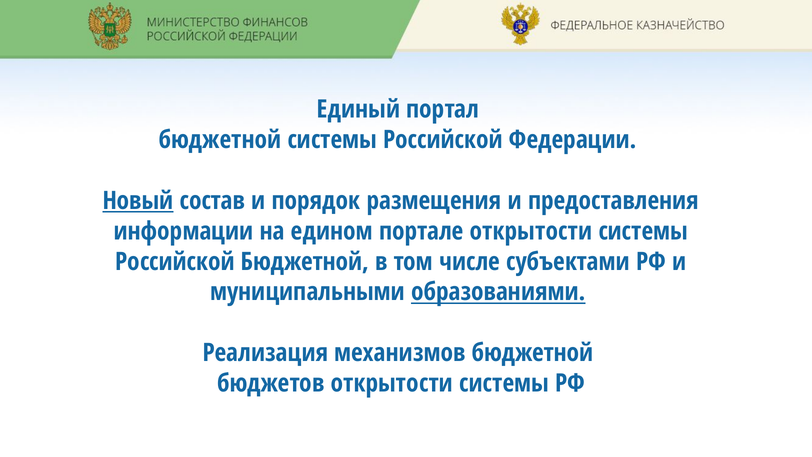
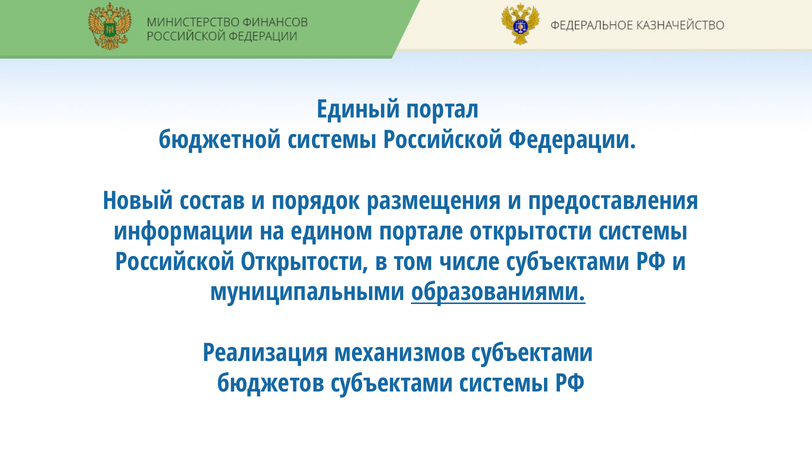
Новый underline: present -> none
Российской Бюджетной: Бюджетной -> Открытости
механизмов бюджетной: бюджетной -> субъектами
бюджетов открытости: открытости -> субъектами
